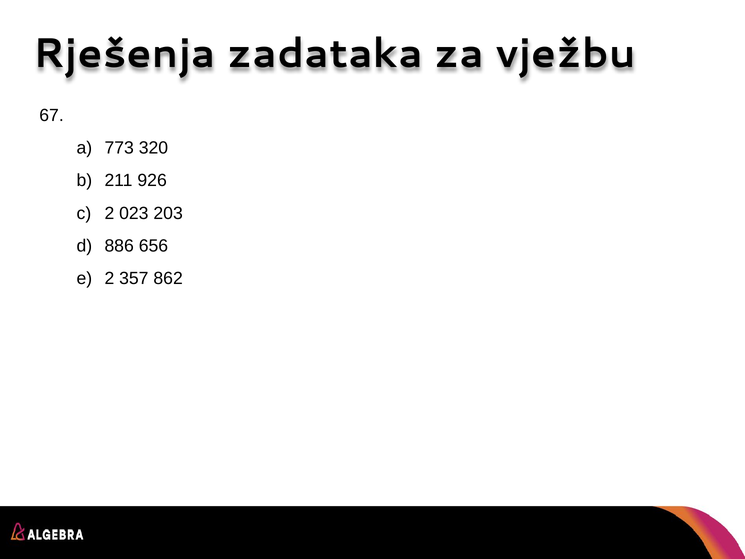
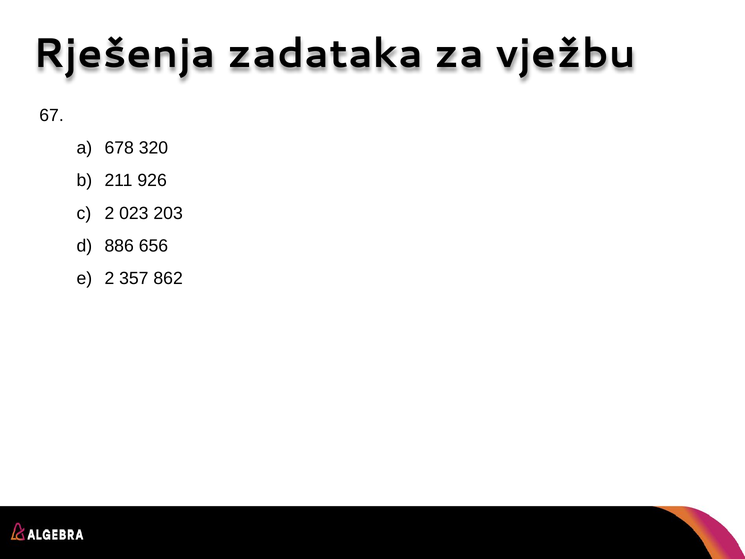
773: 773 -> 678
